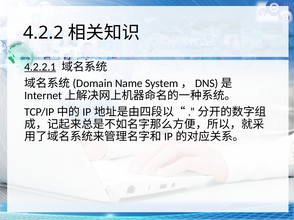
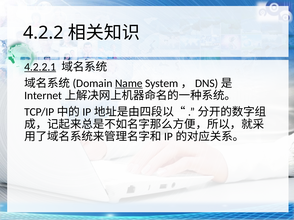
Name underline: none -> present
